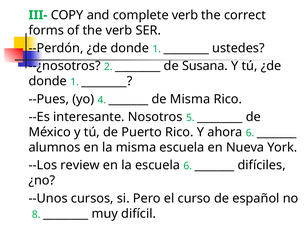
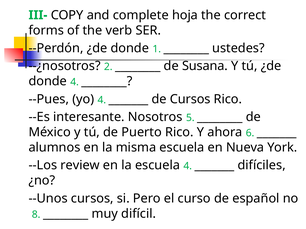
complete verb: verb -> hoja
1 at (75, 82): 1 -> 4
de Misma: Misma -> Cursos
escuela 6: 6 -> 4
